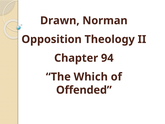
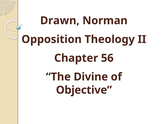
94: 94 -> 56
Which: Which -> Divine
Offended: Offended -> Objective
